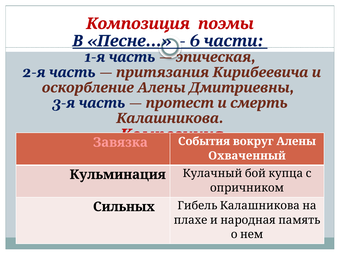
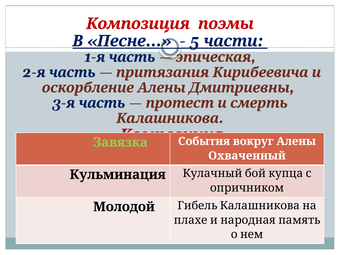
6: 6 -> 5
Завязка colour: pink -> light green
Сильных: Сильных -> Молодой
